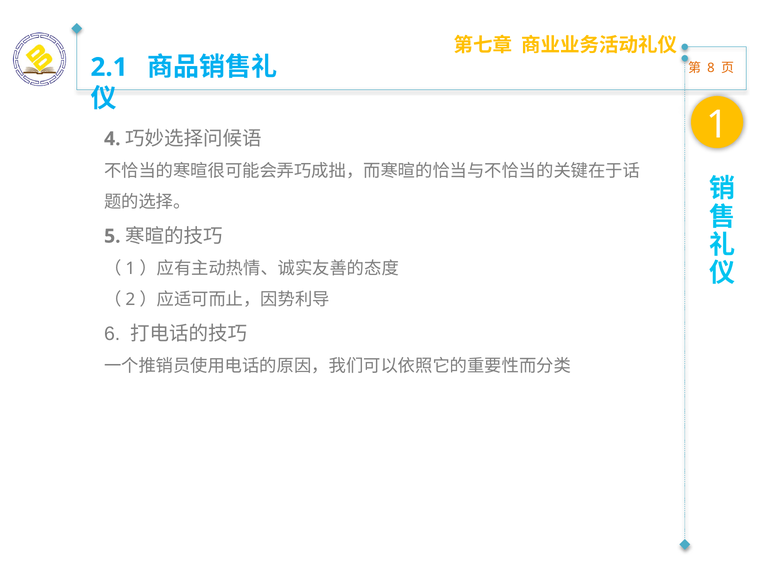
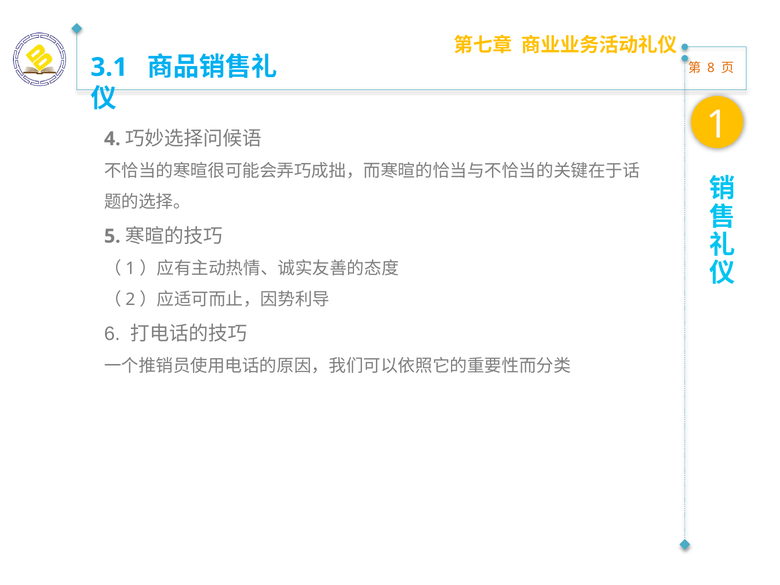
2.1: 2.1 -> 3.1
